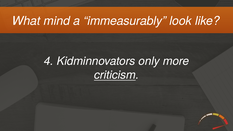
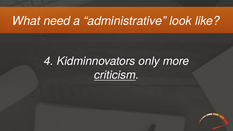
mind: mind -> need
immeasurably: immeasurably -> administrative
